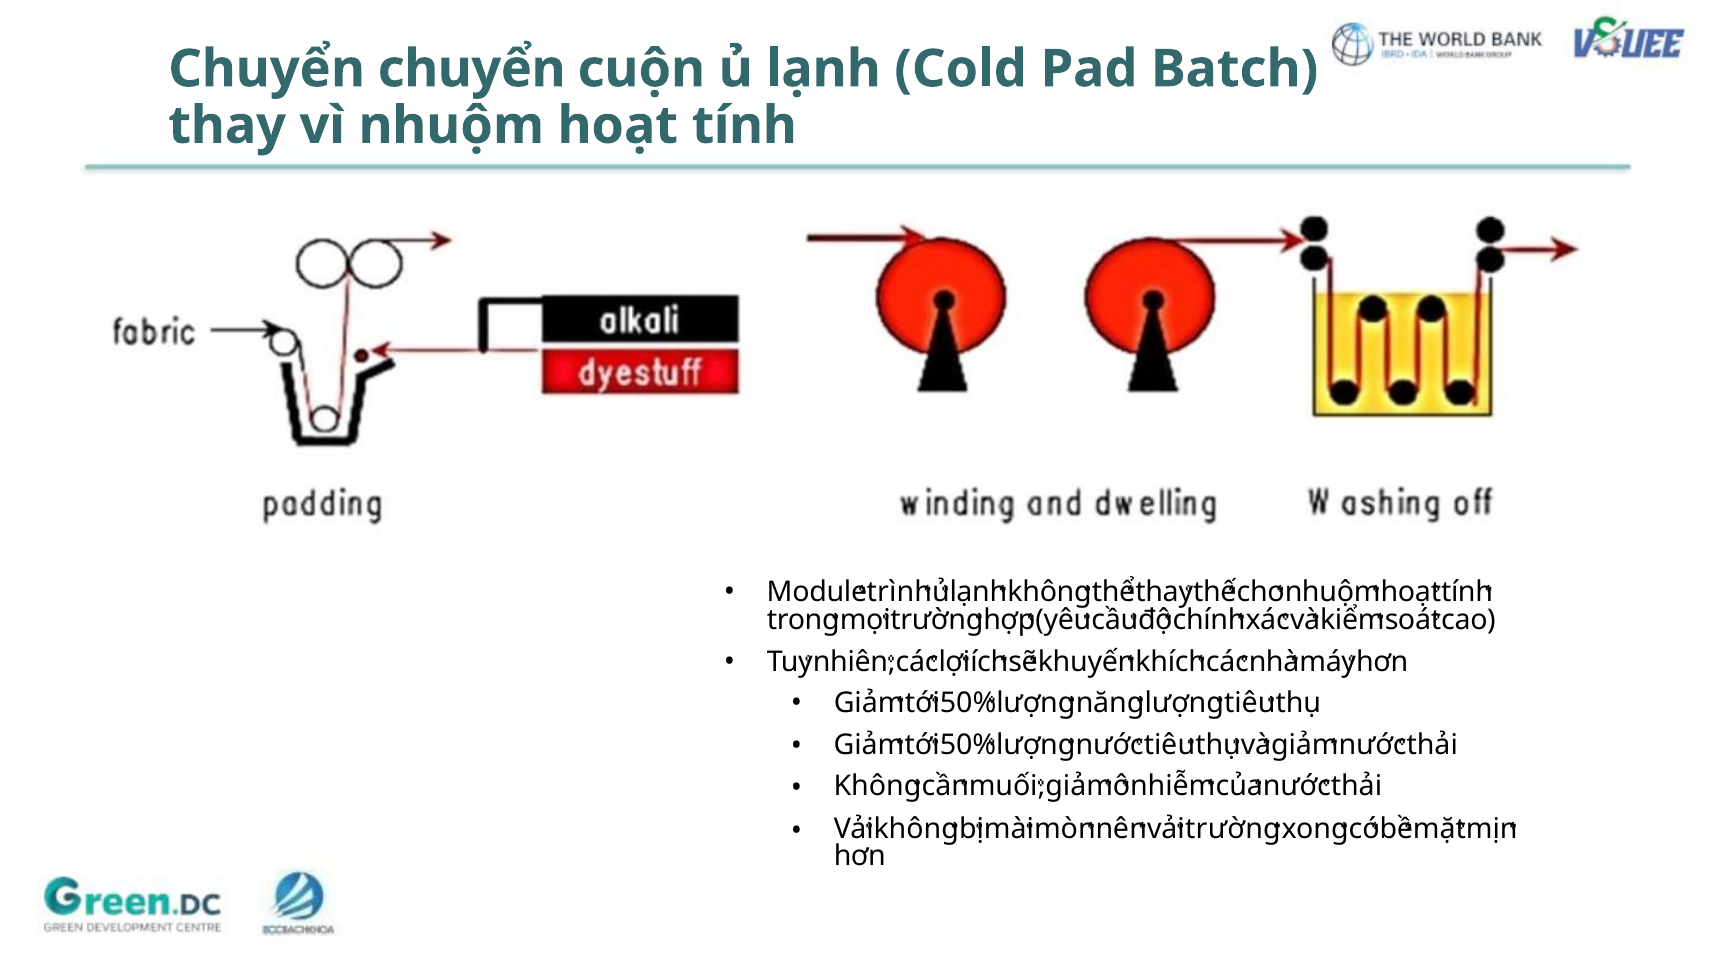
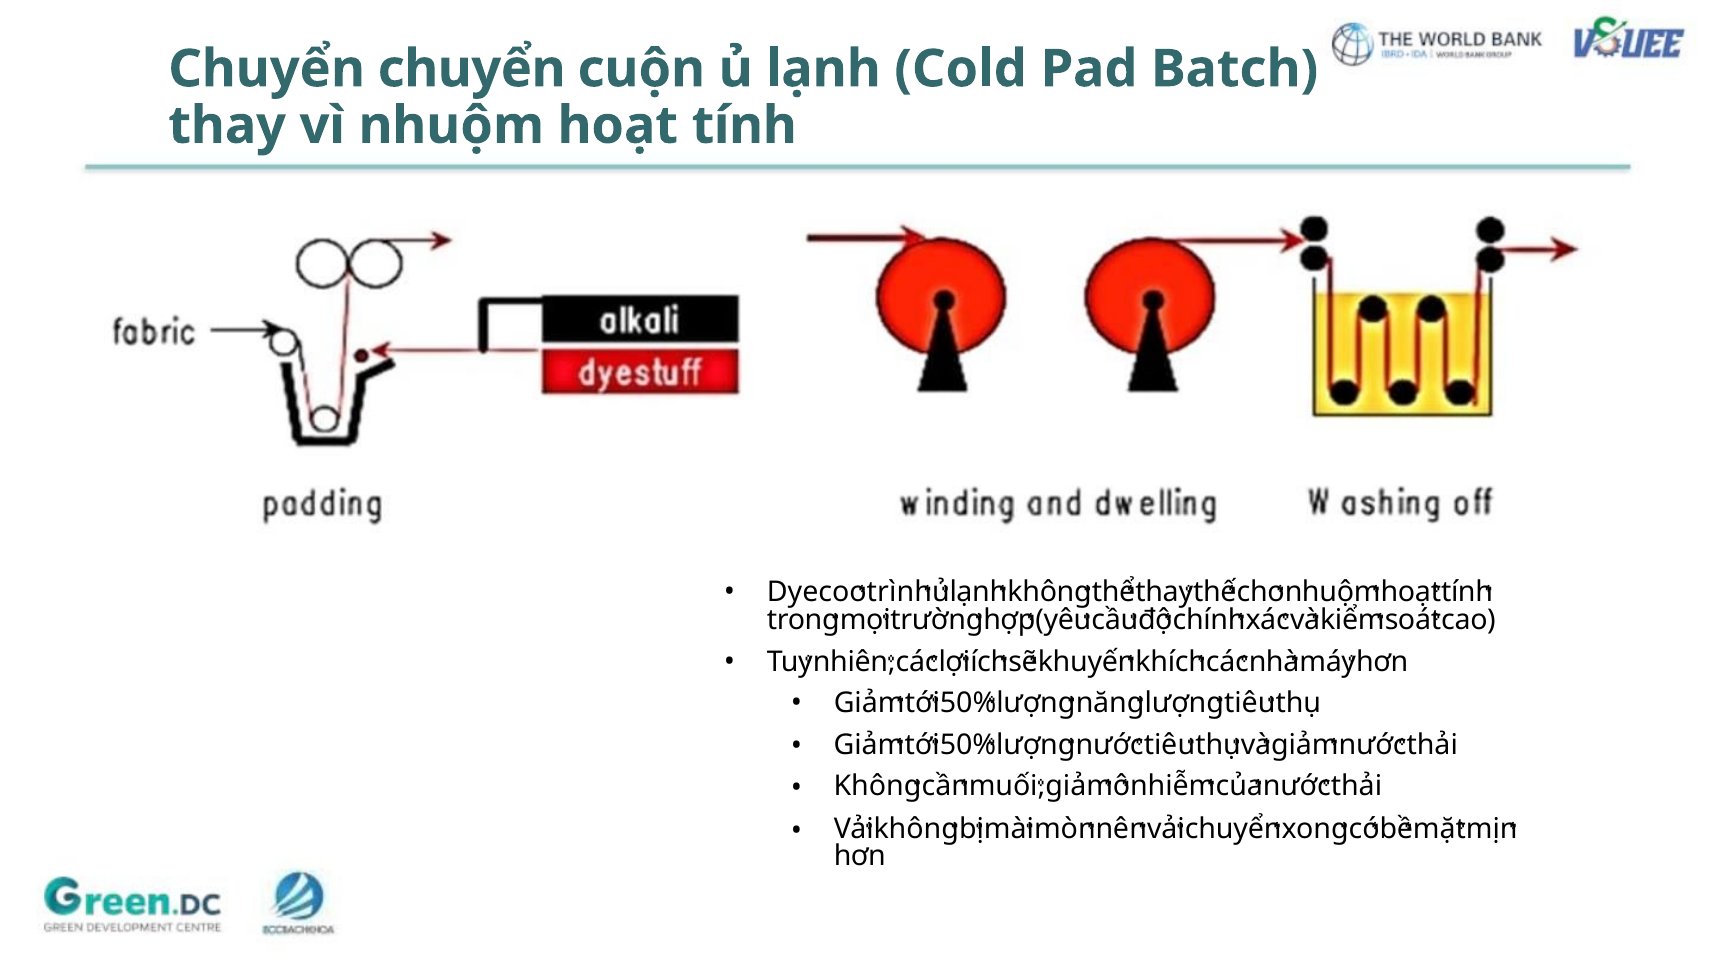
Module: Module -> Dyecoo
trường at (1233, 829): trường -> chuyển
